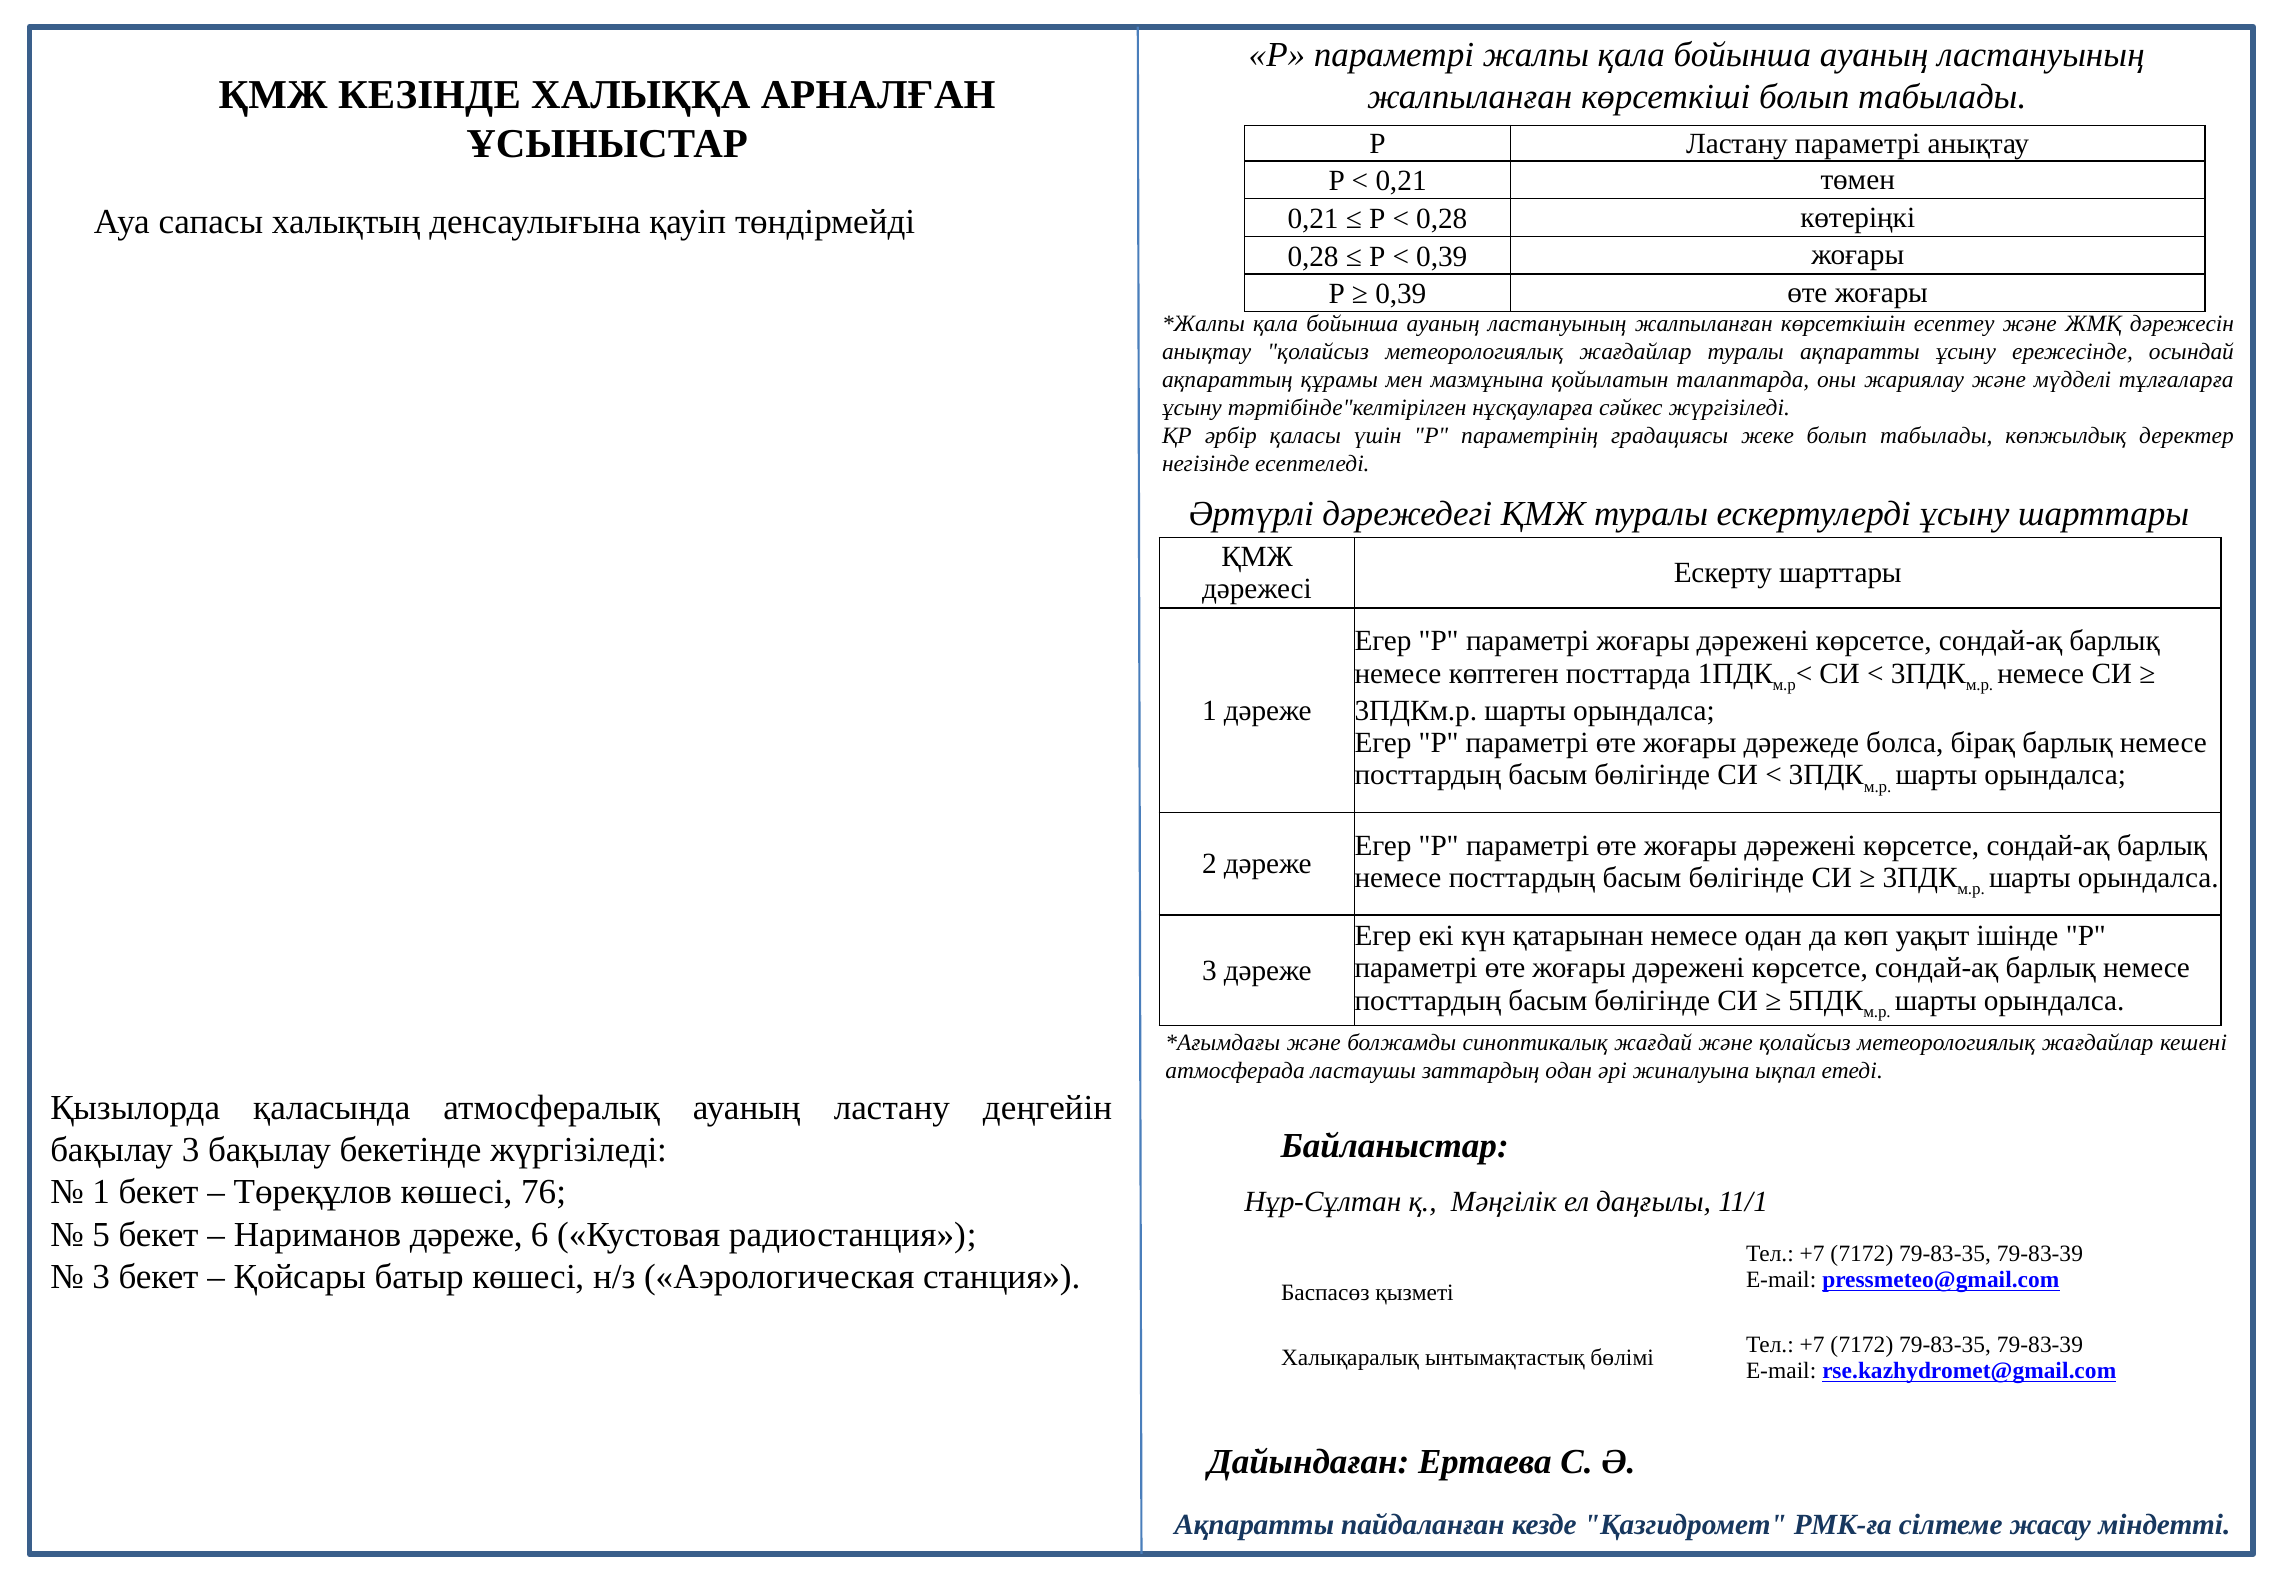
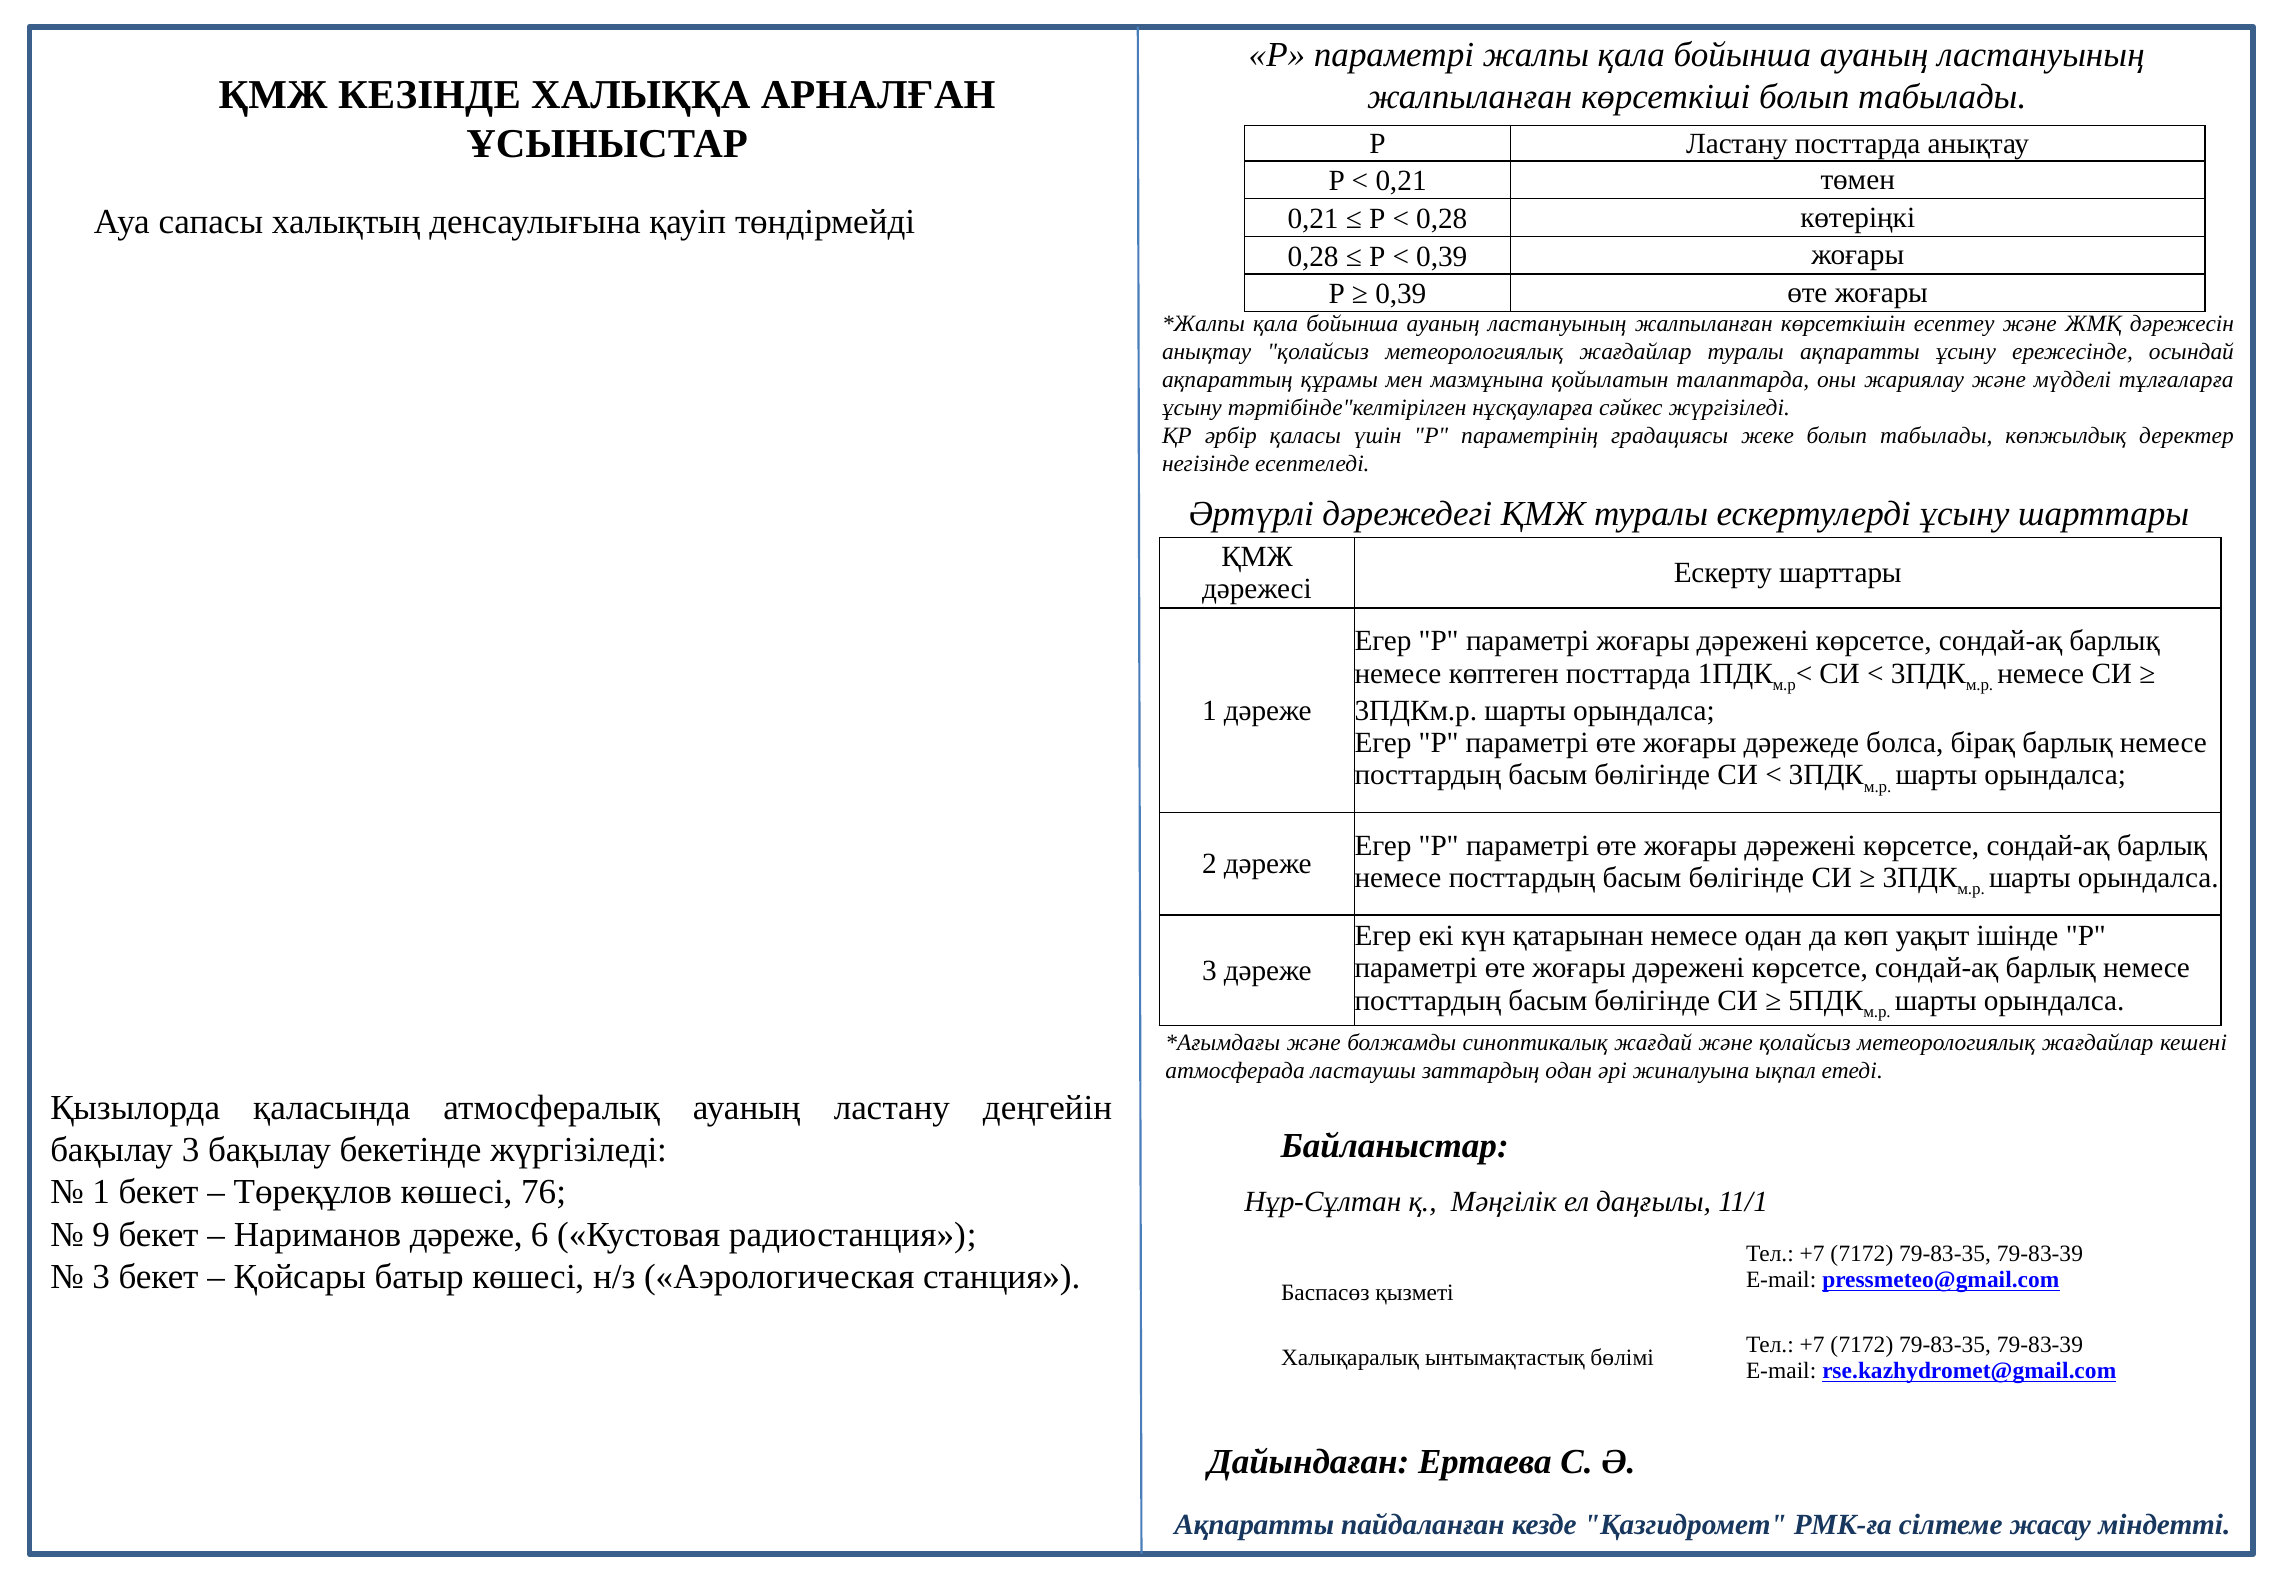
Ластану параметрі: параметрі -> посттарда
5: 5 -> 9
